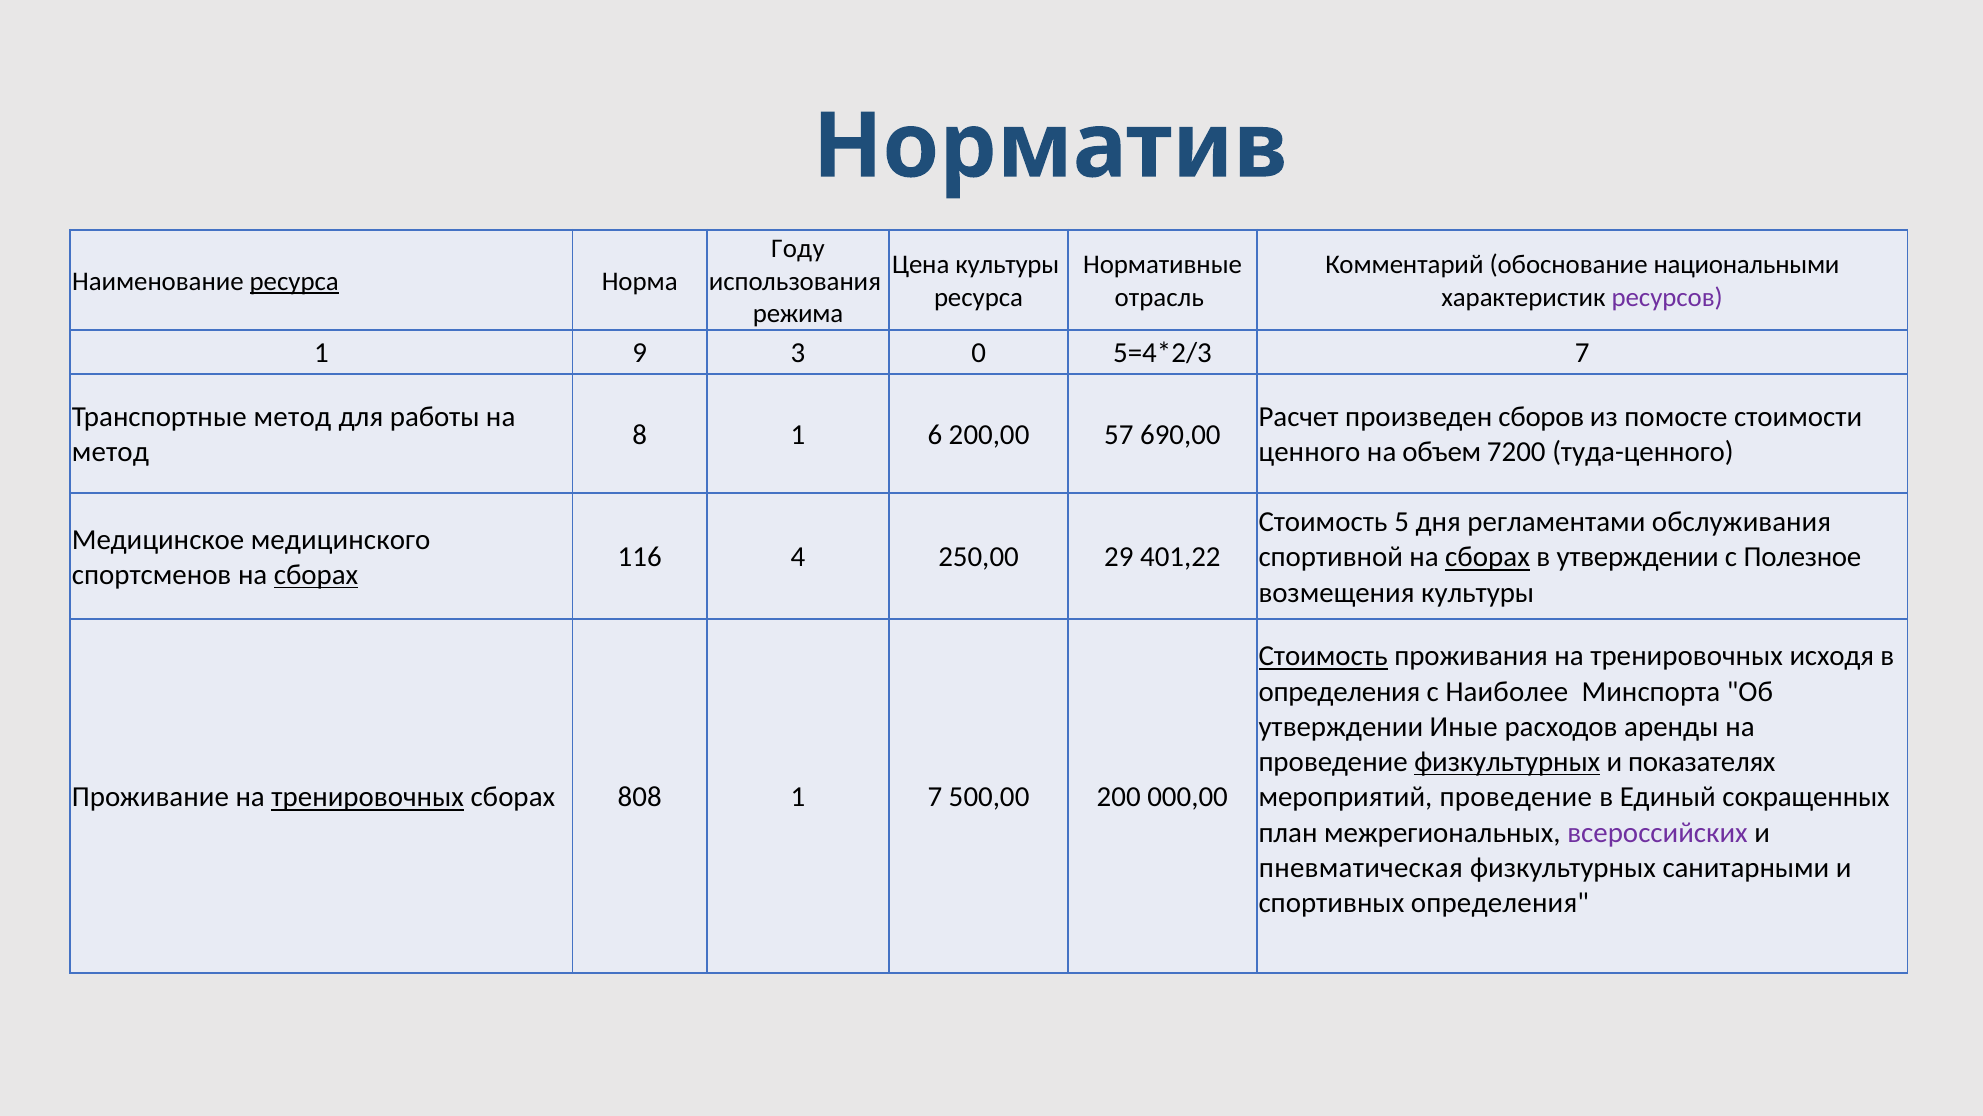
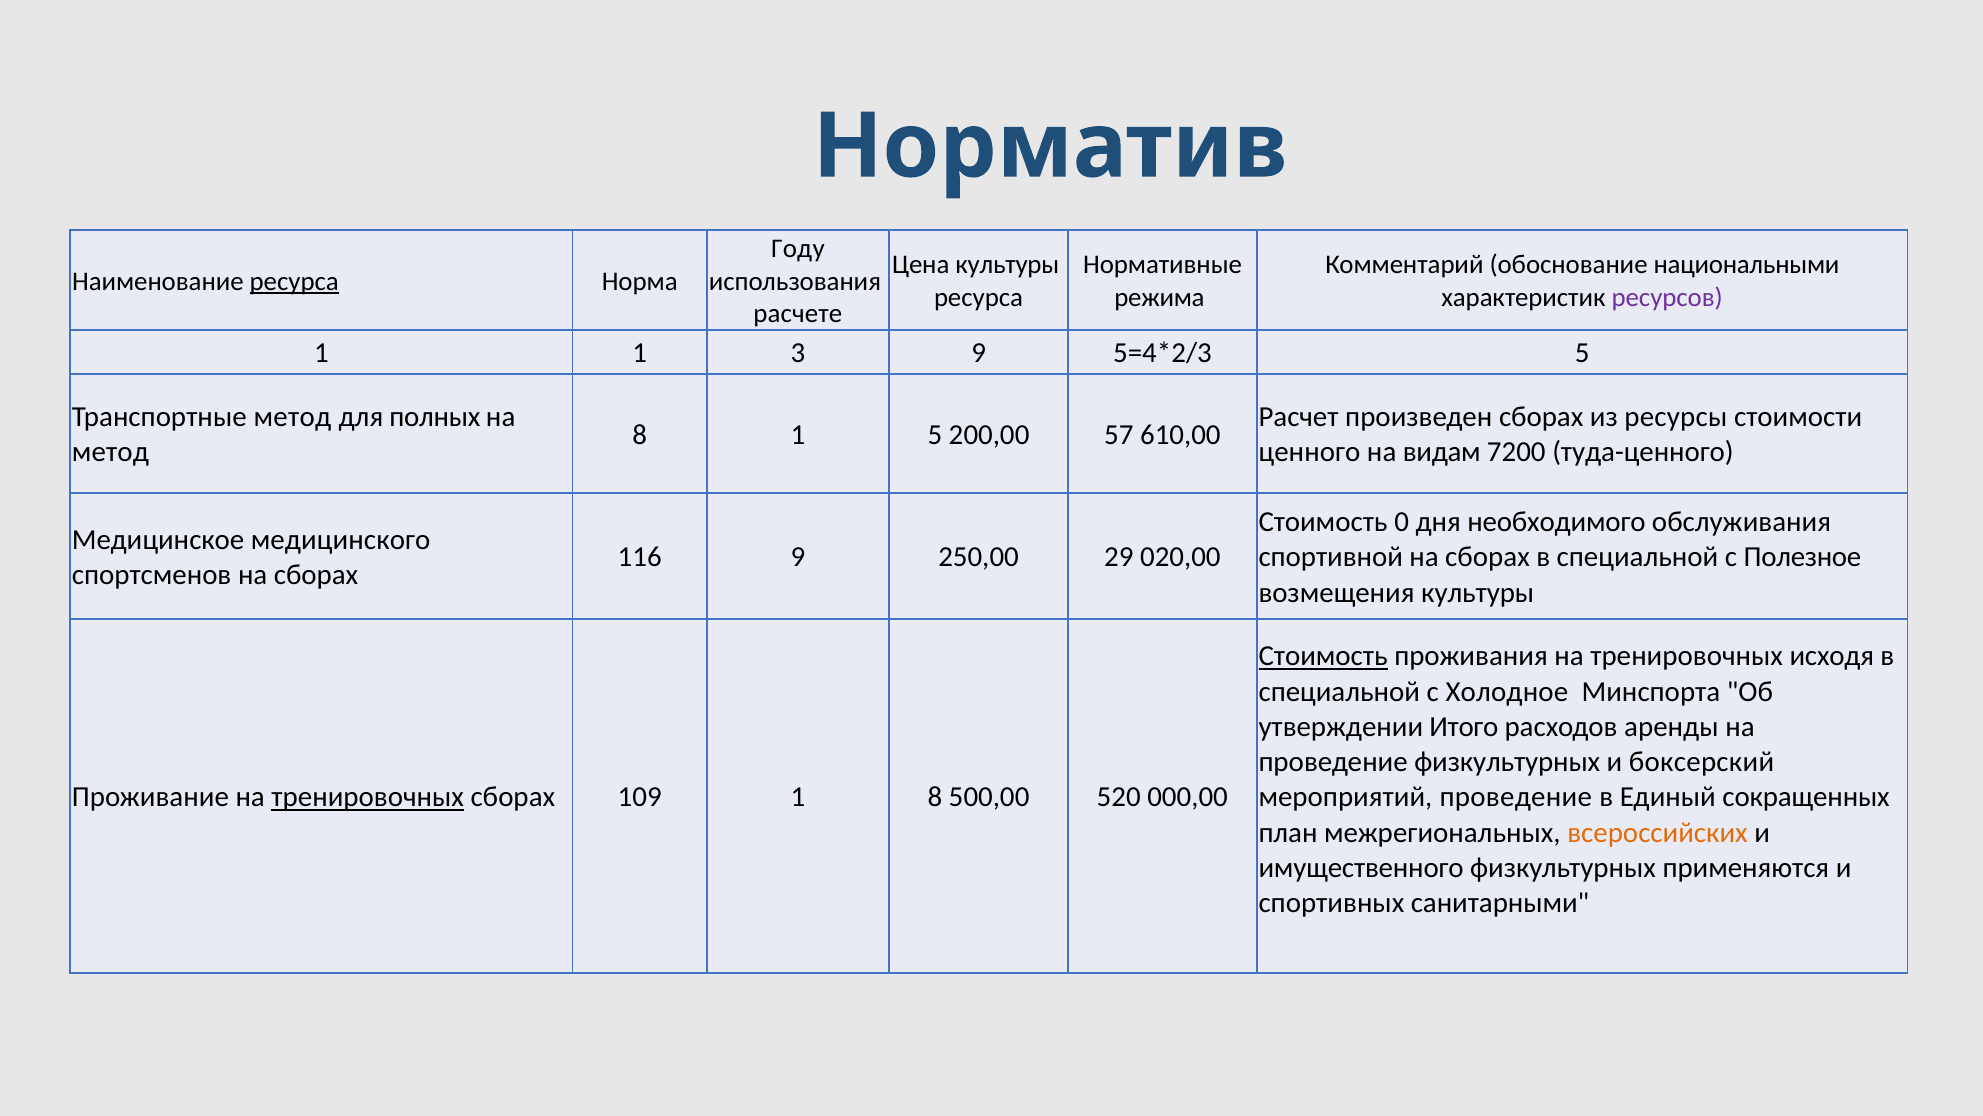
отрасль: отрасль -> режима
режима: режима -> расчете
1 9: 9 -> 1
3 0: 0 -> 9
7 at (1582, 353): 7 -> 5
работы: работы -> полных
произведен сборов: сборов -> сборах
помосте: помосте -> ресурсы
1 6: 6 -> 5
690,00: 690,00 -> 610,00
объем: объем -> видам
5: 5 -> 0
регламентами: регламентами -> необходимого
116 4: 4 -> 9
401,22: 401,22 -> 020,00
сборах at (1488, 557) underline: present -> none
утверждении at (1638, 557): утверждении -> специальной
сборах at (316, 575) underline: present -> none
определения at (1339, 691): определения -> специальной
Наиболее: Наиболее -> Холодное
Иные: Иные -> Итого
физкультурных at (1507, 762) underline: present -> none
показателях: показателях -> боксерский
808: 808 -> 109
1 7: 7 -> 8
200: 200 -> 520
всероссийских colour: purple -> orange
пневматическая: пневматическая -> имущественного
санитарными: санитарными -> применяются
спортивных определения: определения -> санитарными
